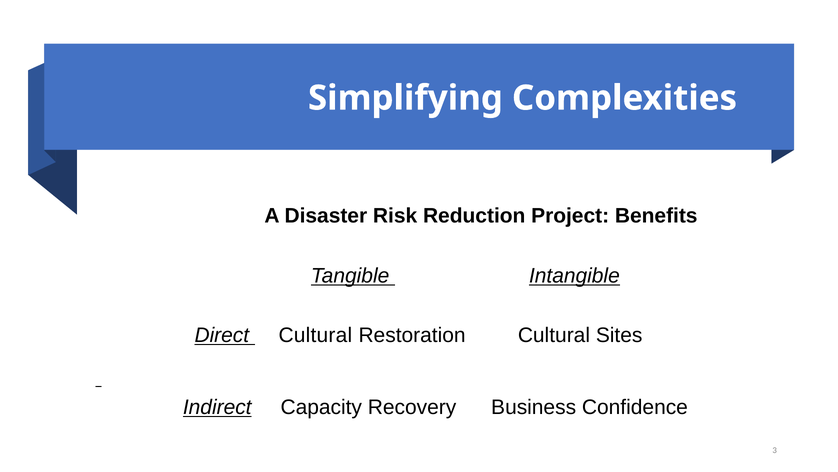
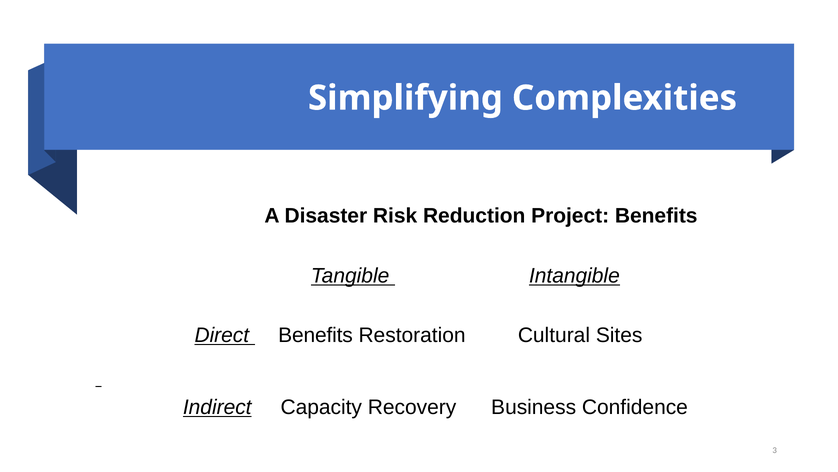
Direct Cultural: Cultural -> Benefits
